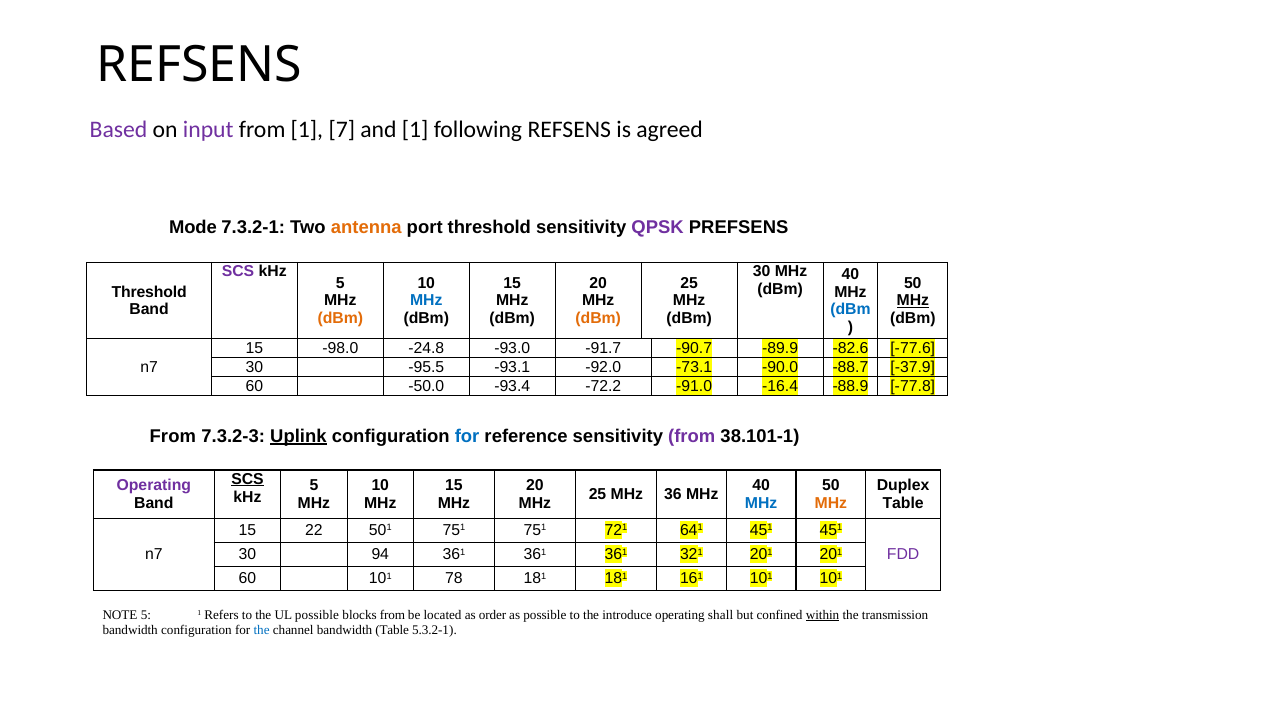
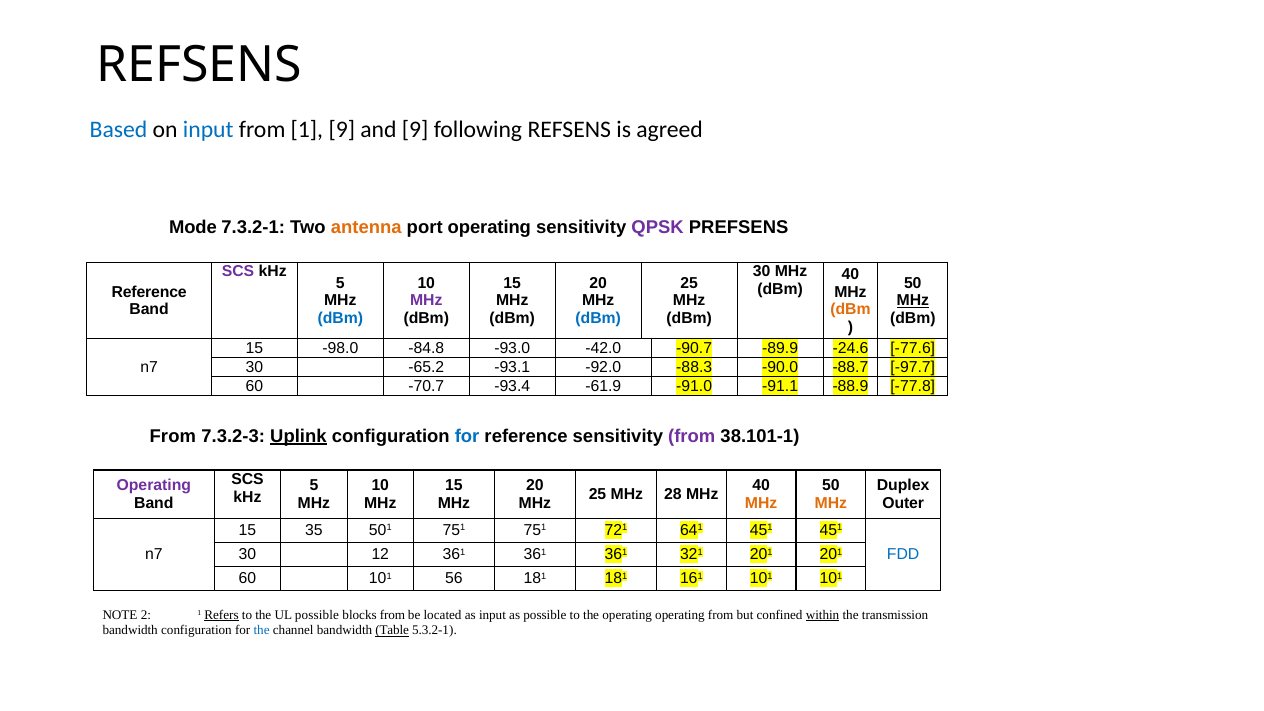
Based colour: purple -> blue
input at (208, 130) colour: purple -> blue
1 7: 7 -> 9
and 1: 1 -> 9
port threshold: threshold -> operating
Threshold at (149, 292): Threshold -> Reference
MHz at (426, 301) colour: blue -> purple
dBm at (850, 310) colour: blue -> orange
dBm at (340, 318) colour: orange -> blue
dBm at (598, 318) colour: orange -> blue
-24.8: -24.8 -> -84.8
-91.7: -91.7 -> -42.0
-82.6: -82.6 -> -24.6
-95.5: -95.5 -> -65.2
-73.1: -73.1 -> -88.3
-37.9: -37.9 -> -97.7
-50.0: -50.0 -> -70.7
-72.2: -72.2 -> -61.9
-16.4: -16.4 -> -91.1
SCS at (247, 479) underline: present -> none
36: 36 -> 28
MHz at (761, 503) colour: blue -> orange
Table at (903, 503): Table -> Outer
22: 22 -> 35
94: 94 -> 12
FDD colour: purple -> blue
78: 78 -> 56
NOTE 5: 5 -> 2
Refers underline: none -> present
as order: order -> input
the introduce: introduce -> operating
operating shall: shall -> from
Table at (392, 631) underline: none -> present
